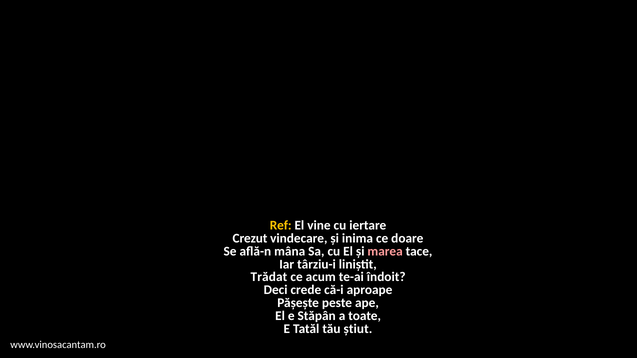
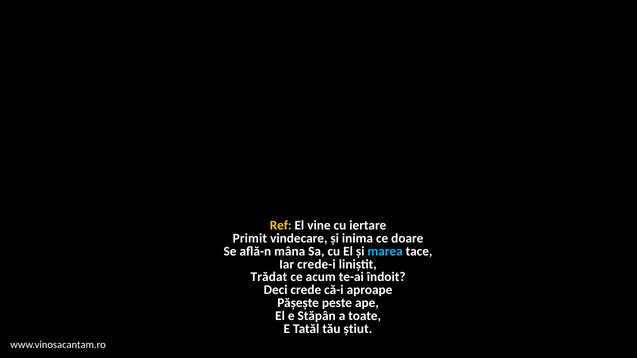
Crezut: Crezut -> Primit
marea colour: pink -> light blue
târziu-i: târziu-i -> crede-i
